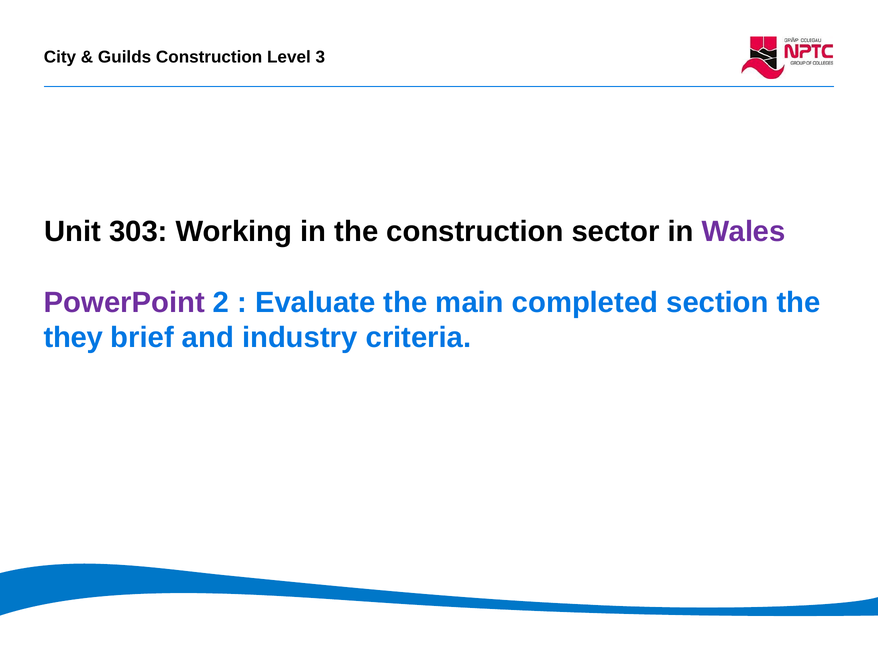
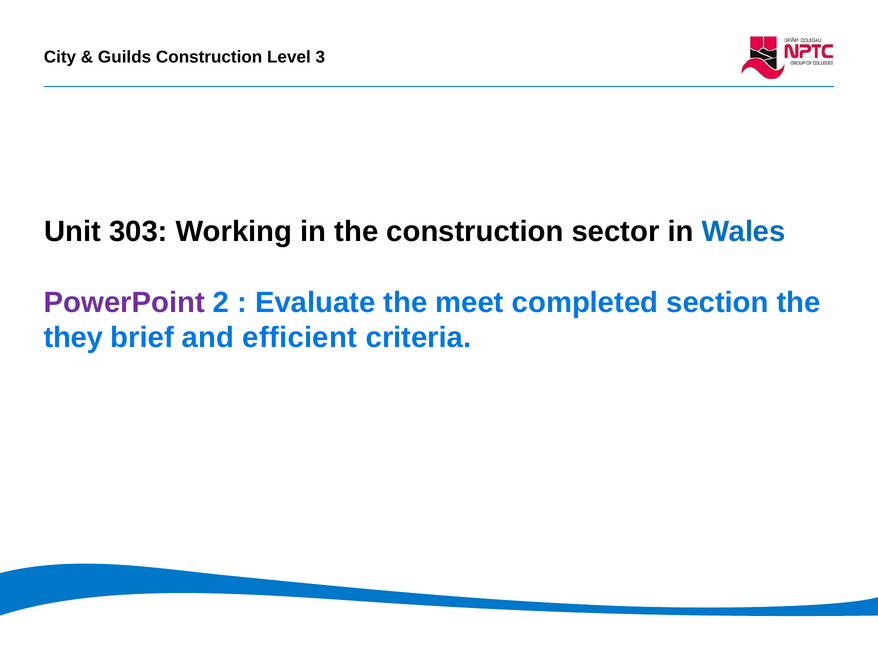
Wales colour: purple -> blue
main: main -> meet
industry: industry -> efficient
